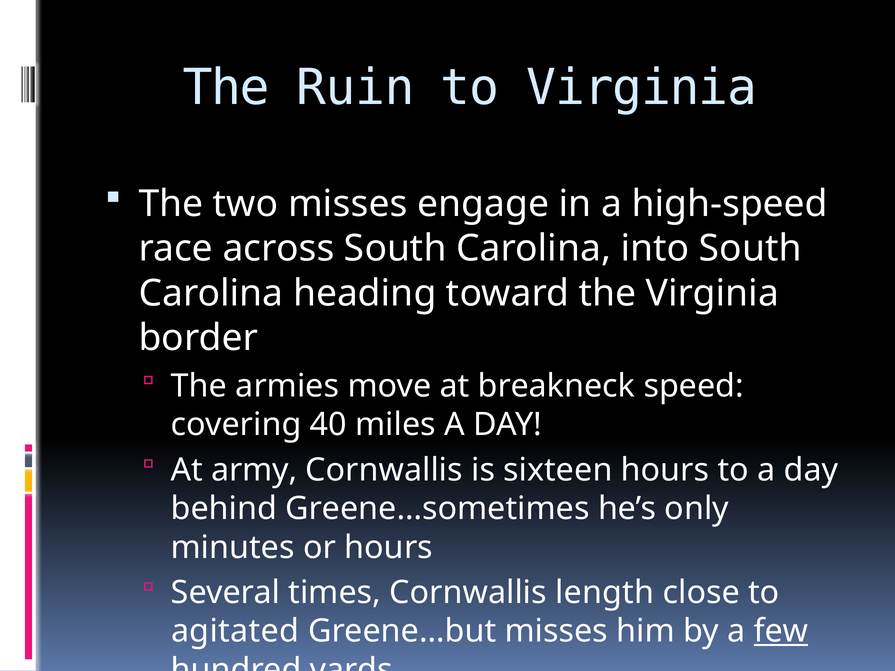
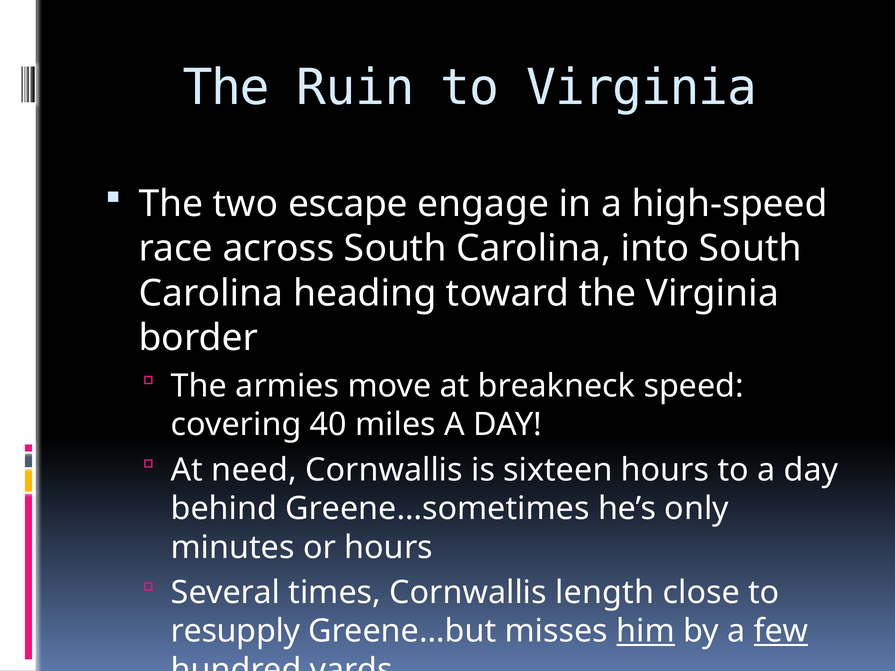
two misses: misses -> escape
army: army -> need
agitated: agitated -> resupply
him underline: none -> present
